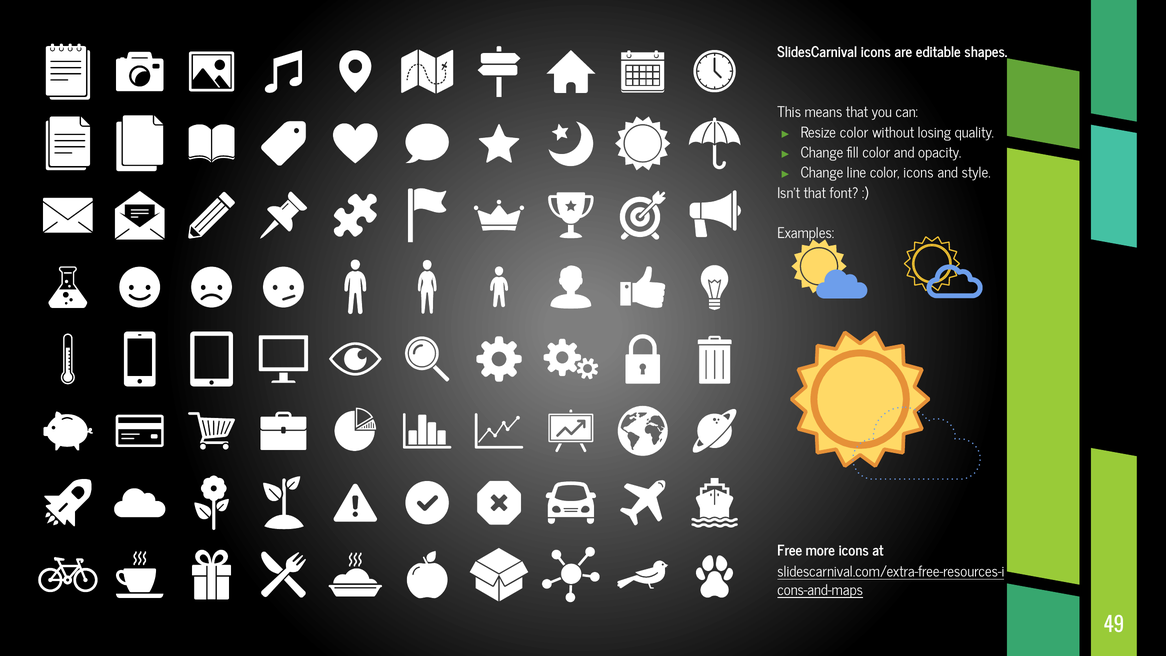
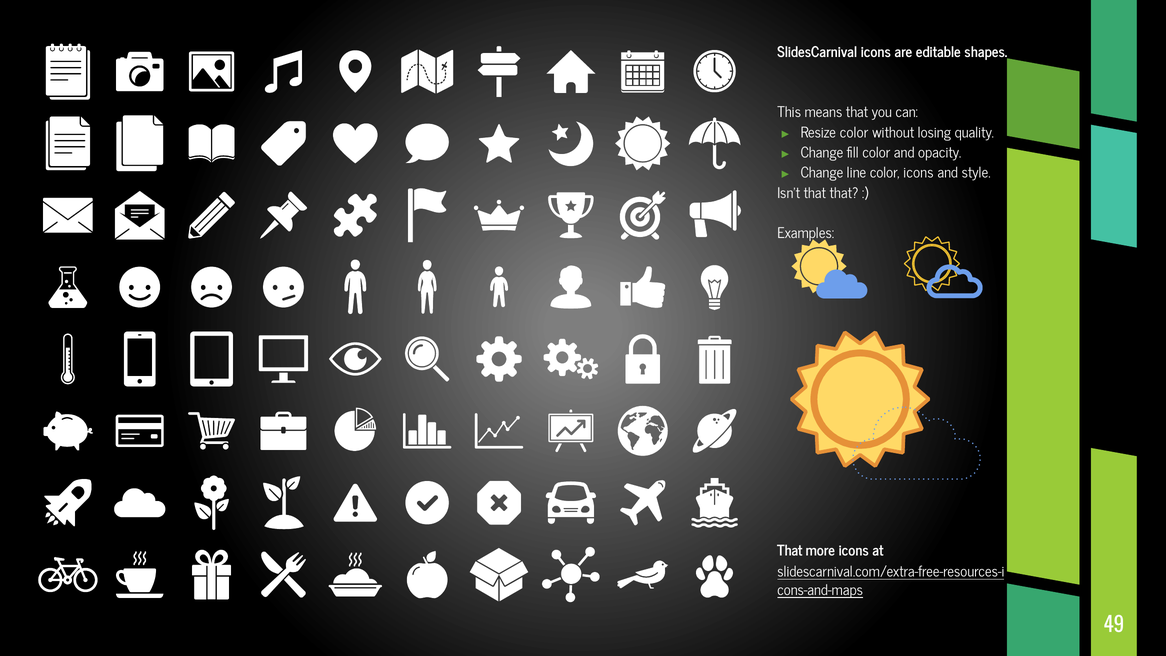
that font: font -> that
Free at (790, 551): Free -> That
